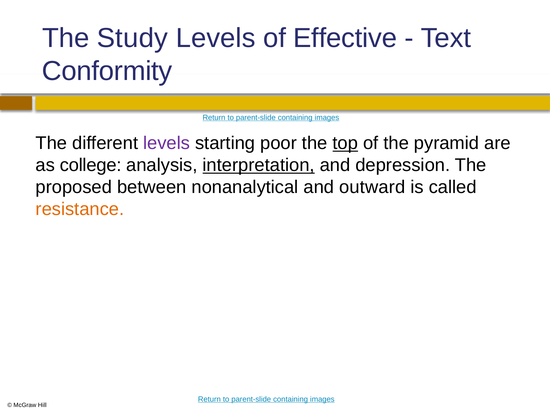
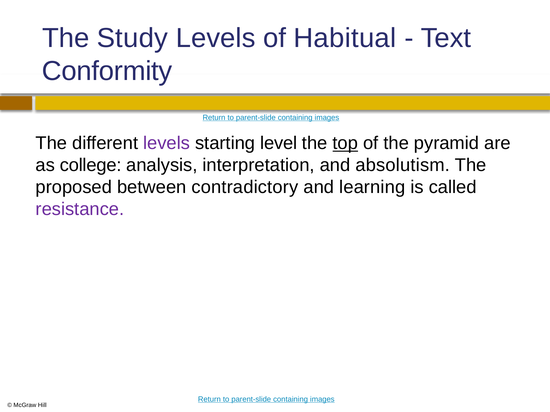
Effective: Effective -> Habitual
poor: poor -> level
interpretation underline: present -> none
depression: depression -> absolutism
nonanalytical: nonanalytical -> contradictory
outward: outward -> learning
resistance colour: orange -> purple
